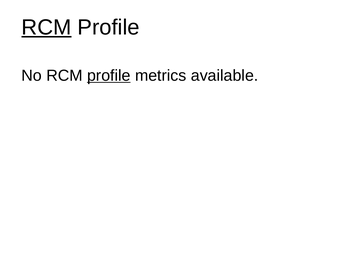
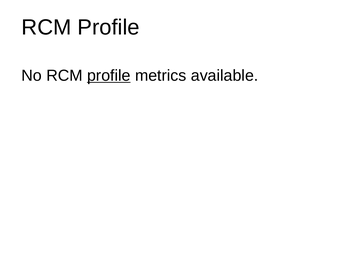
RCM at (46, 27) underline: present -> none
